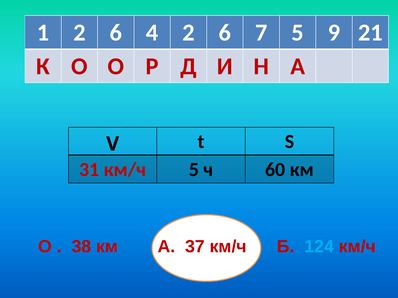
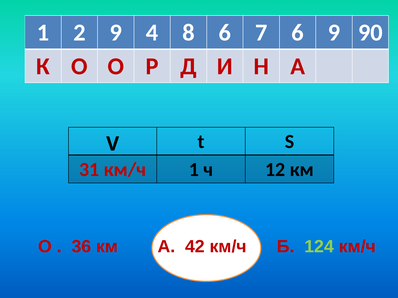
1 2 6: 6 -> 9
4 2: 2 -> 8
7 5: 5 -> 6
21: 21 -> 90
км/ч 5: 5 -> 1
60: 60 -> 12
38: 38 -> 36
37: 37 -> 42
124 colour: light blue -> light green
